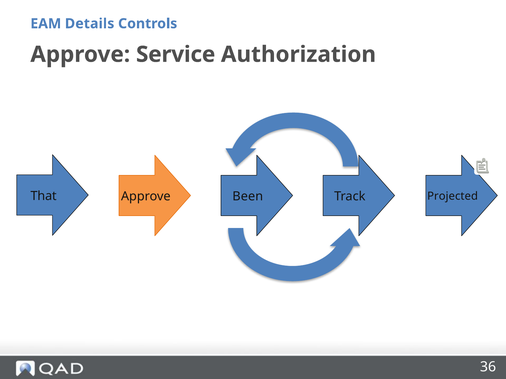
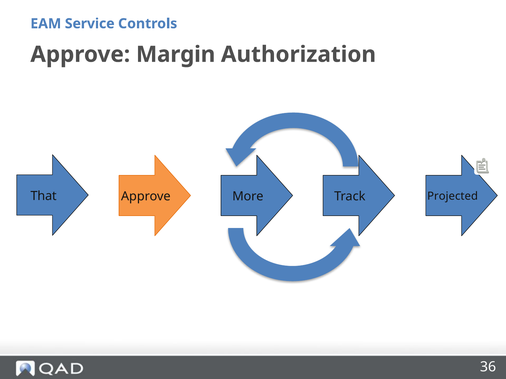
Details: Details -> Service
Service: Service -> Margin
Been: Been -> More
